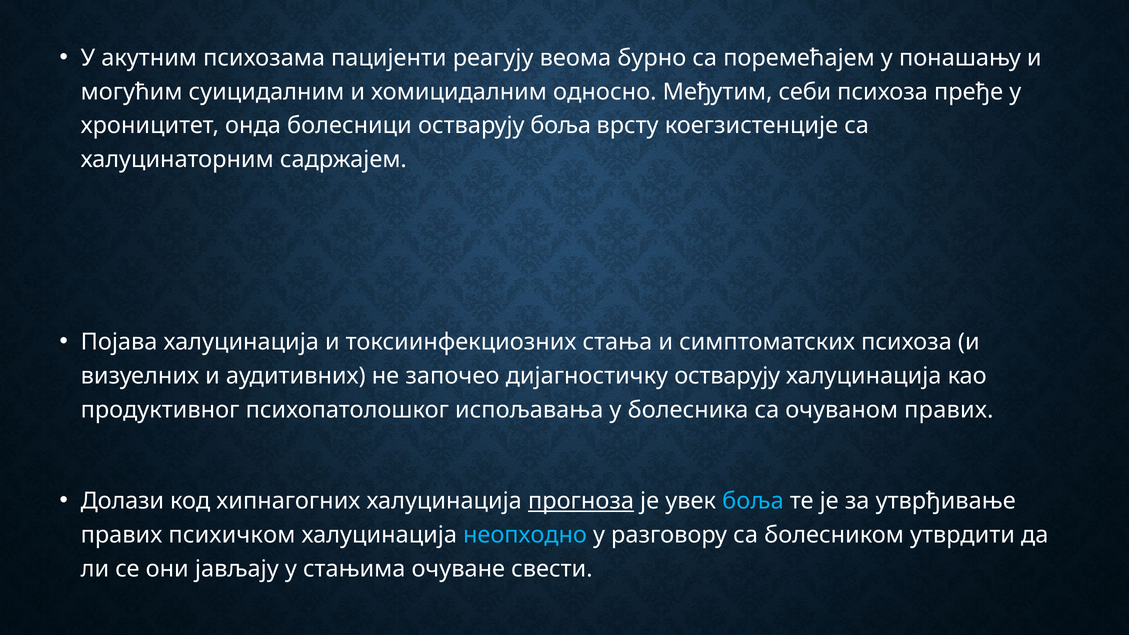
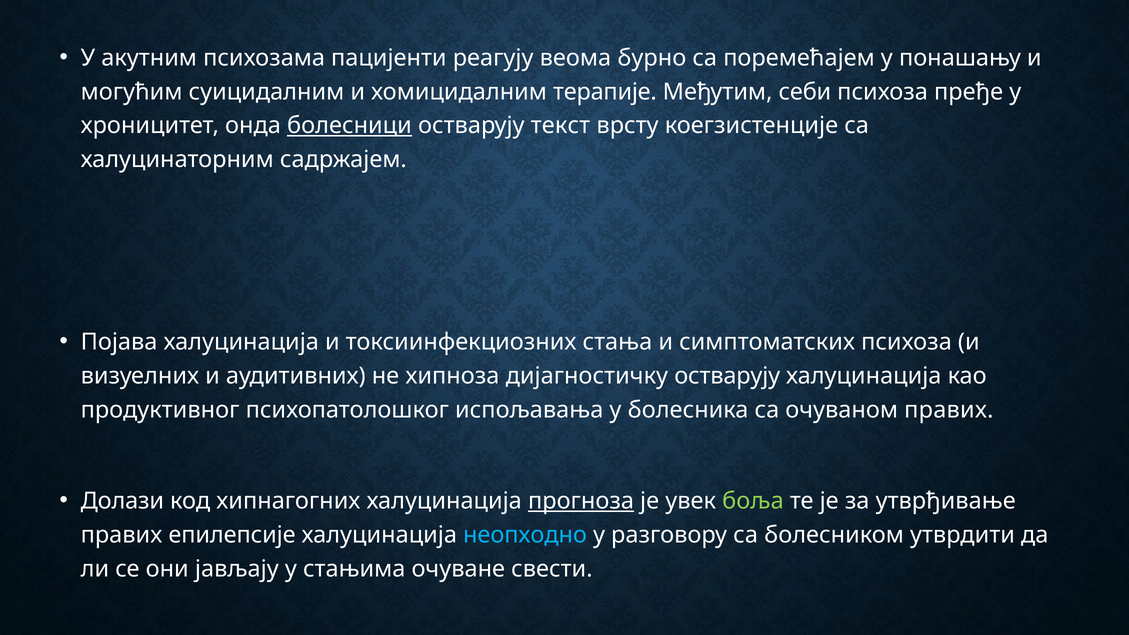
односно: односно -> терапије
болесници underline: none -> present
остварују боља: боља -> текст
започео: започео -> хипноза
боља at (753, 501) colour: light blue -> light green
психичком: психичком -> епилепсије
